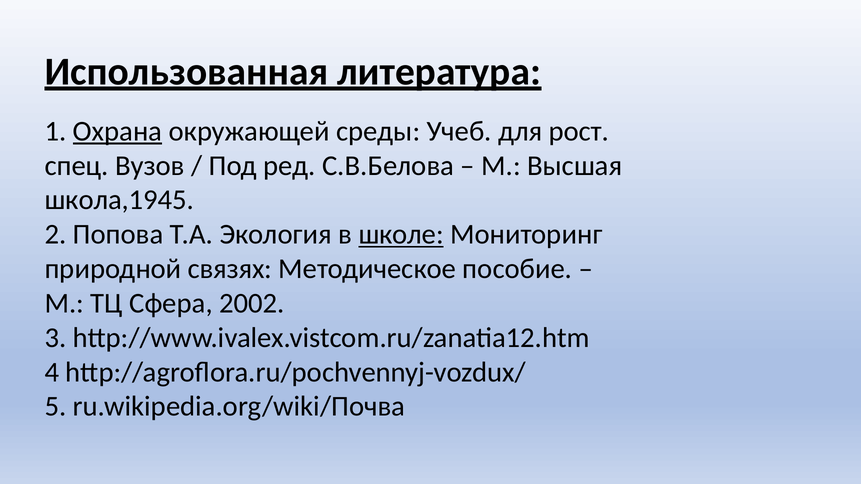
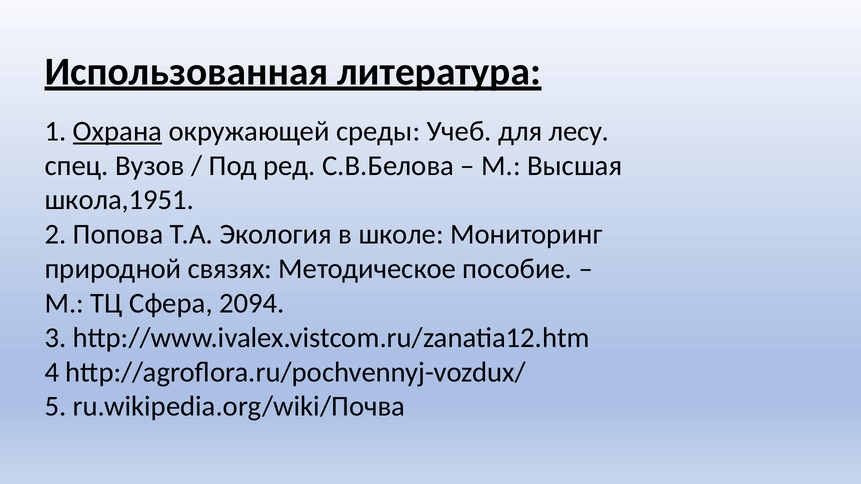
рост: рост -> лесу
школа,1945: школа,1945 -> школа,1951
школе underline: present -> none
2002: 2002 -> 2094
